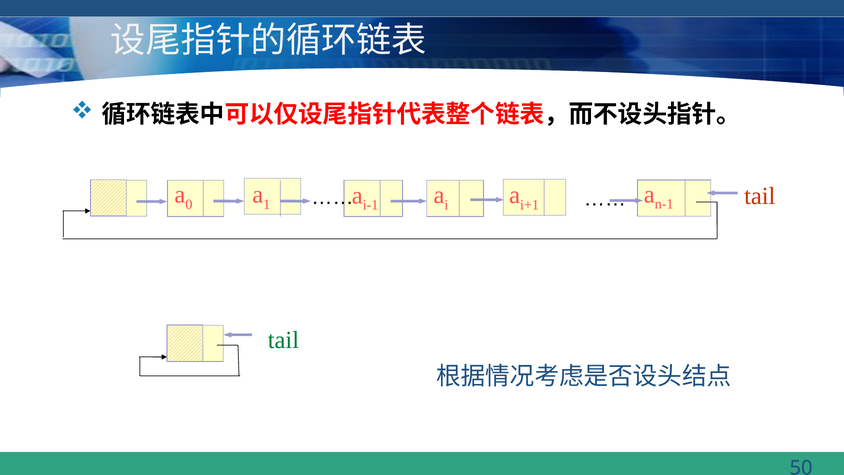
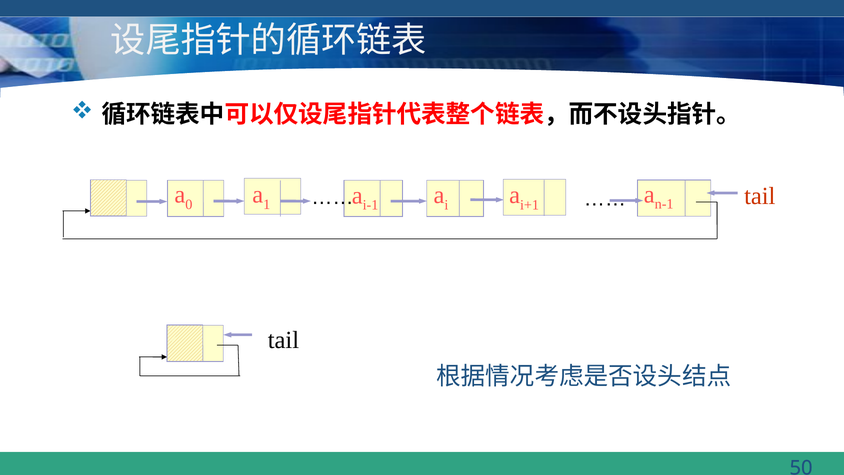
tail at (283, 340) colour: green -> black
